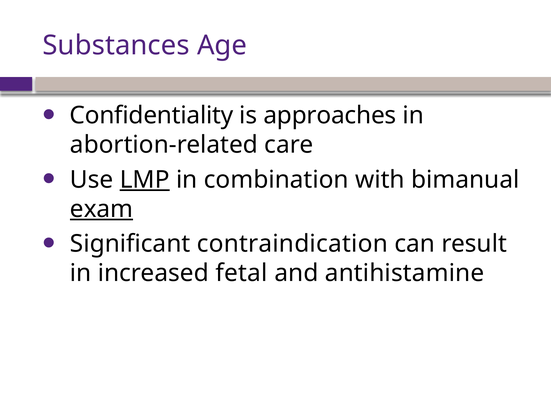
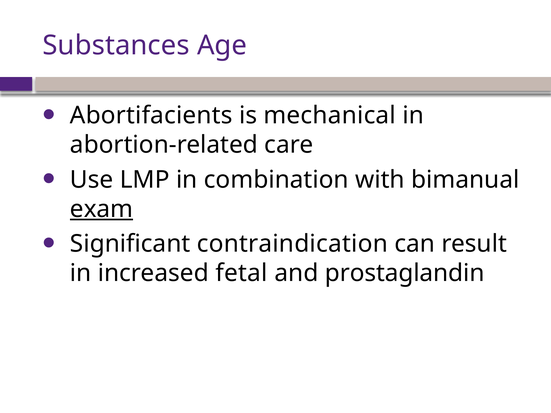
Confidentiality: Confidentiality -> Abortifacients
approaches: approaches -> mechanical
LMP underline: present -> none
antihistamine: antihistamine -> prostaglandin
